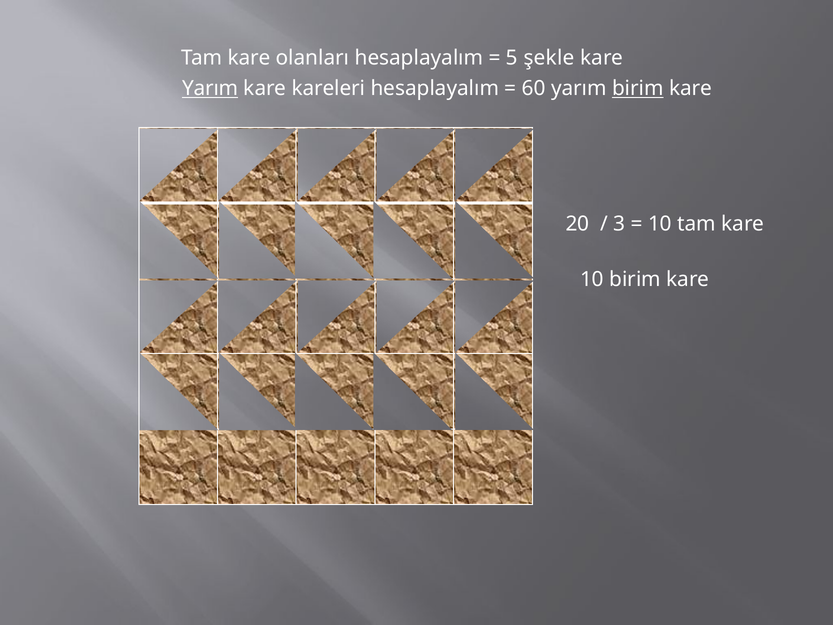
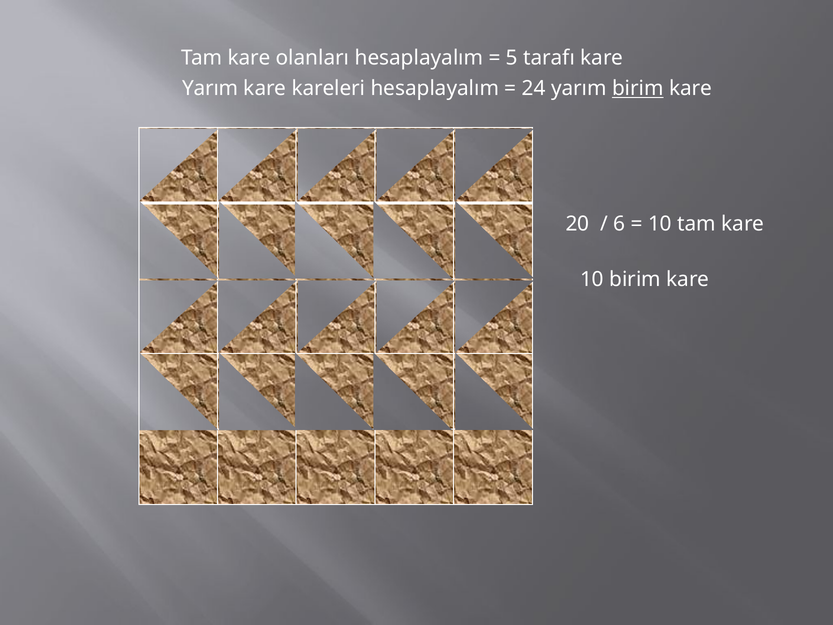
şekle: şekle -> tarafı
Yarım at (210, 88) underline: present -> none
60: 60 -> 24
3: 3 -> 6
